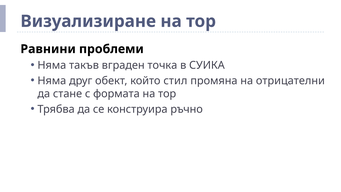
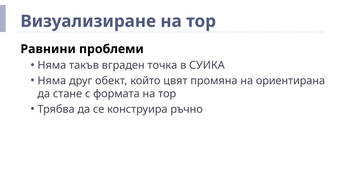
стил: стил -> цвят
отрицателни: отрицателни -> ориентирана
